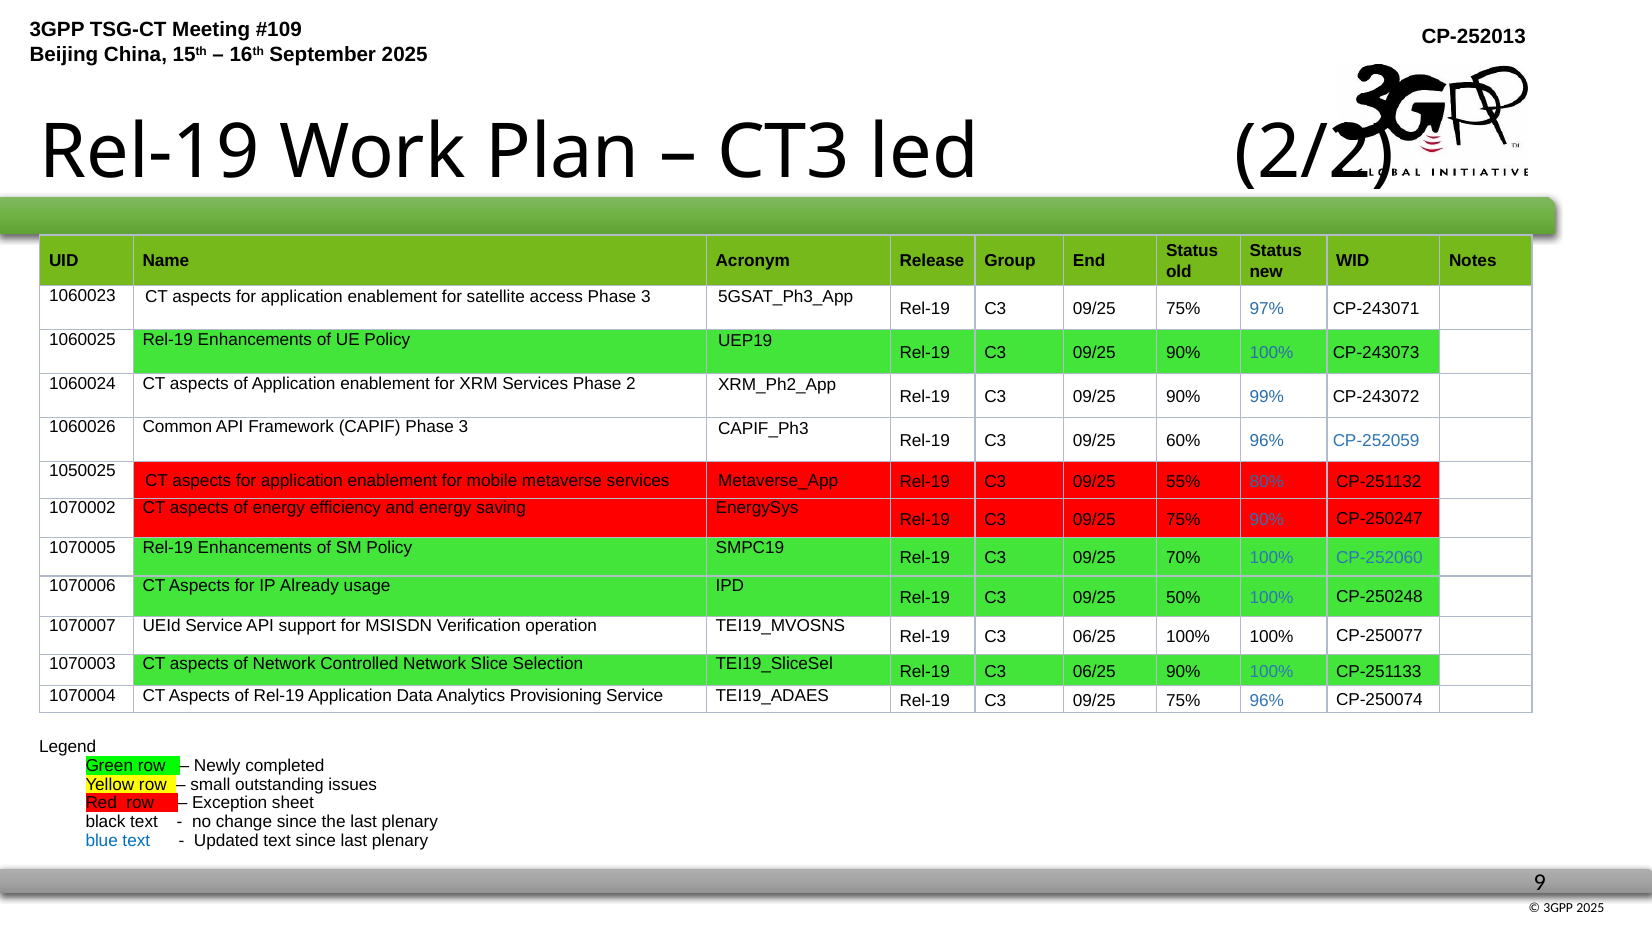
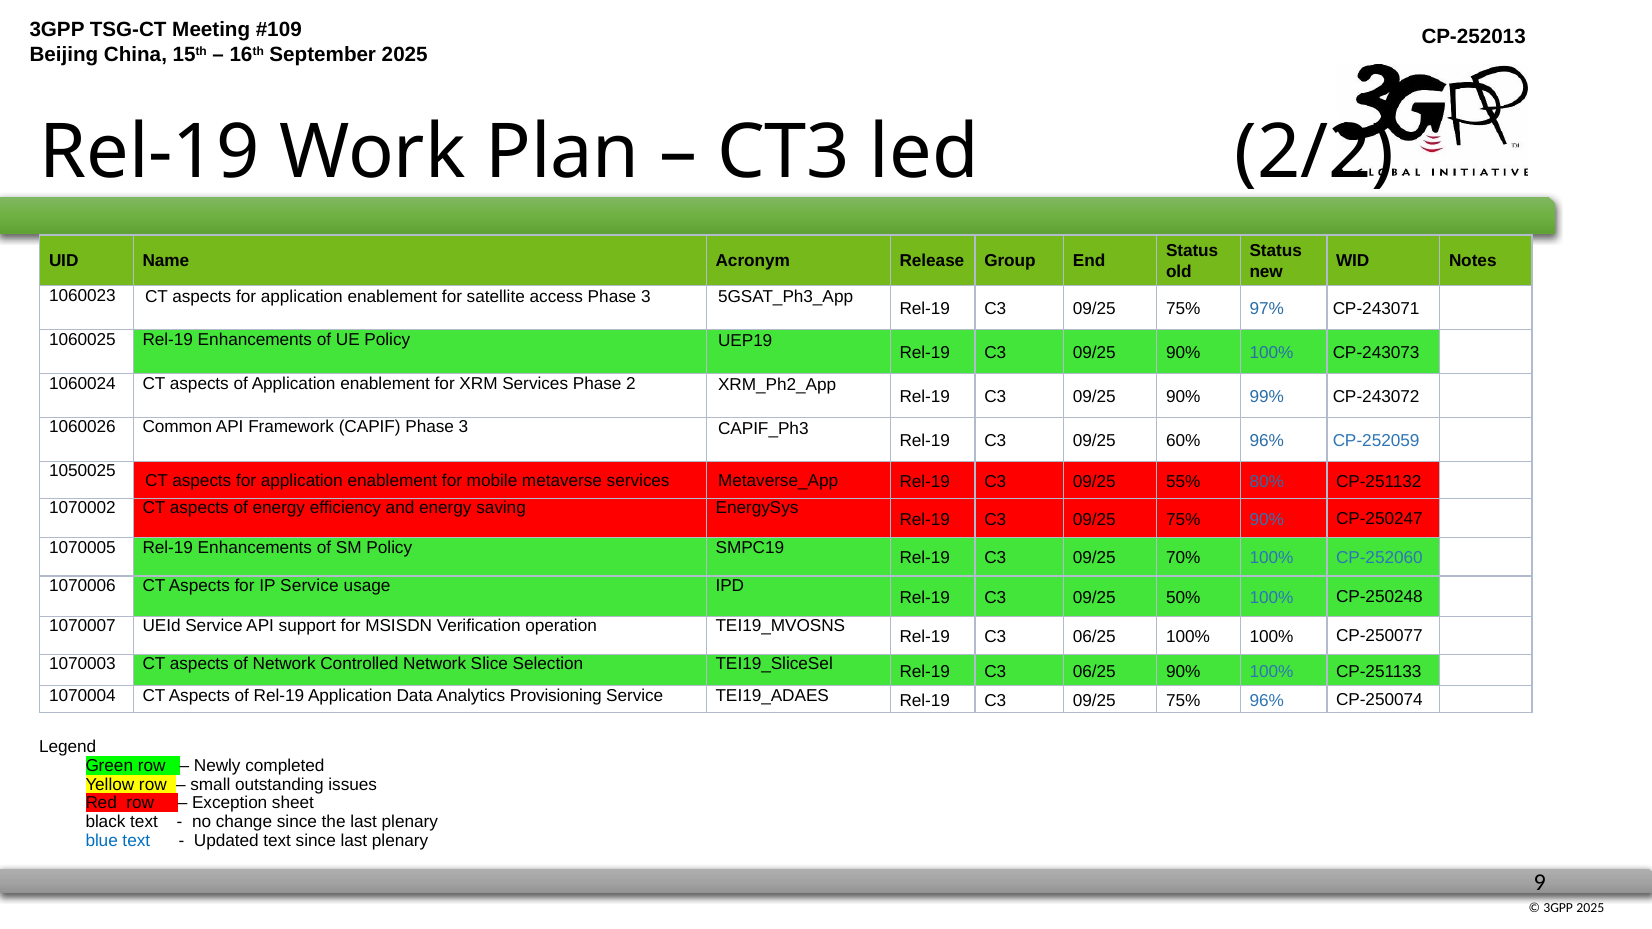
IP Already: Already -> Service
